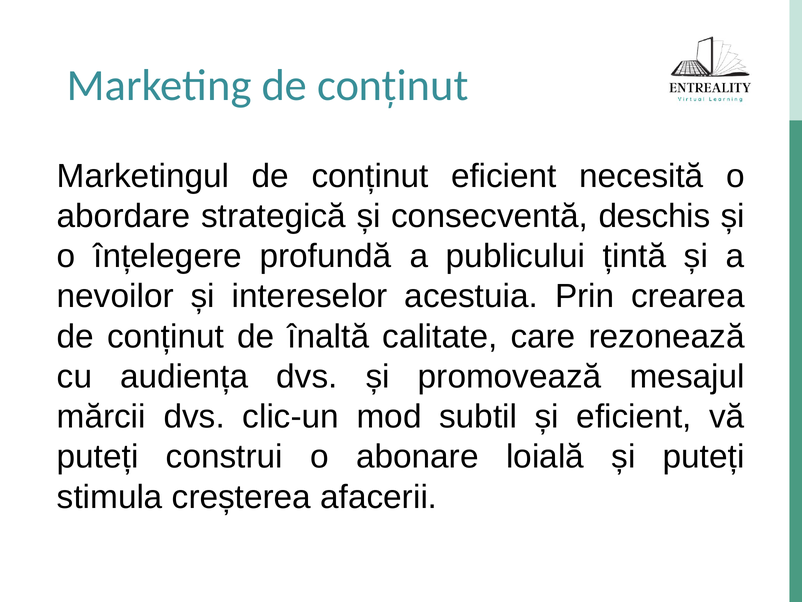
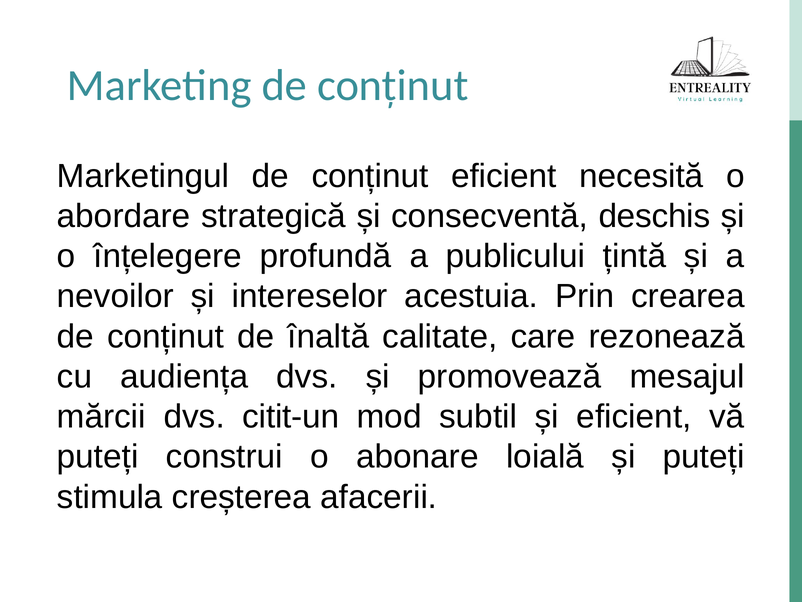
clic-un: clic-un -> citit-un
